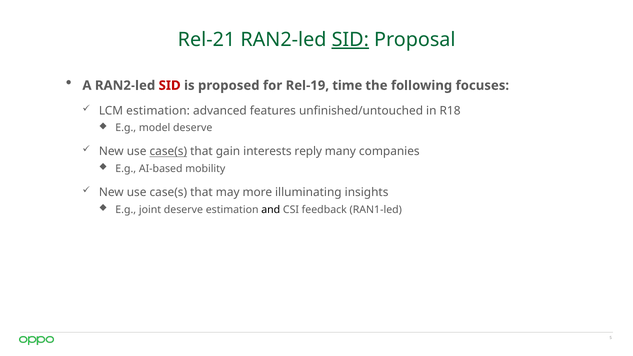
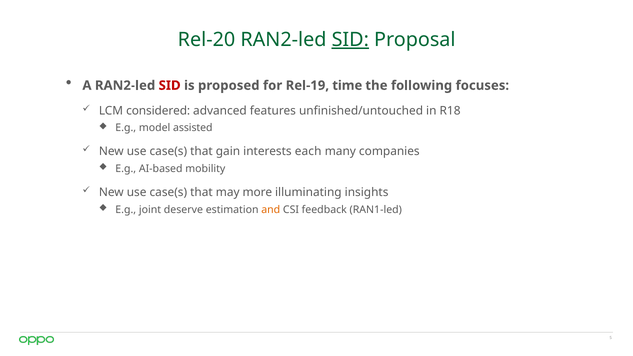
Rel-21: Rel-21 -> Rel-20
LCM estimation: estimation -> considered
model deserve: deserve -> assisted
case(s at (168, 152) underline: present -> none
reply: reply -> each
and colour: black -> orange
